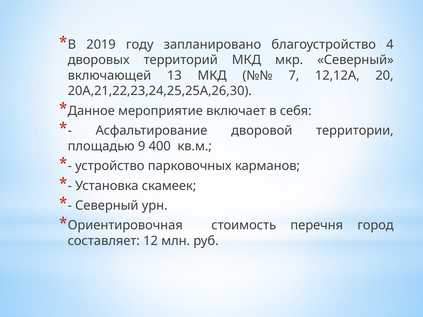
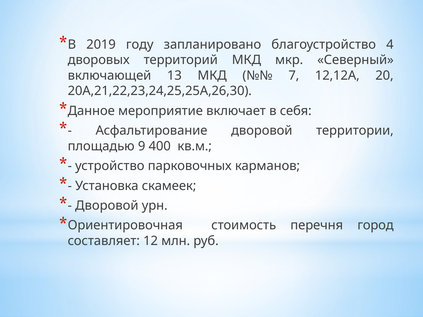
Северный at (107, 206): Северный -> Дворовой
